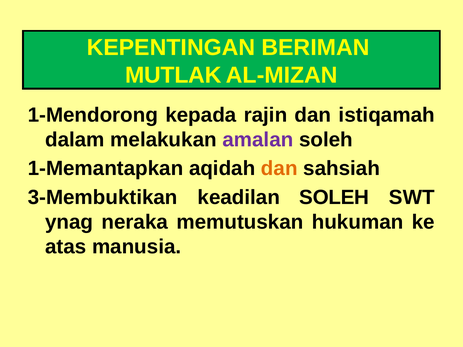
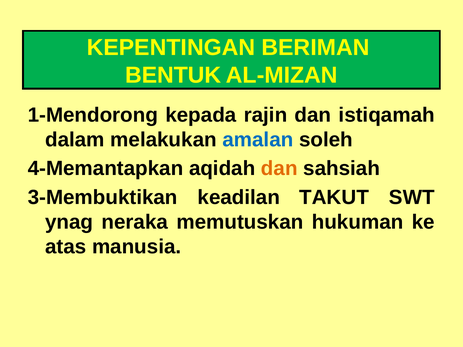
MUTLAK: MUTLAK -> BENTUK
amalan colour: purple -> blue
1-Memantapkan: 1-Memantapkan -> 4-Memantapkan
keadilan SOLEH: SOLEH -> TAKUT
